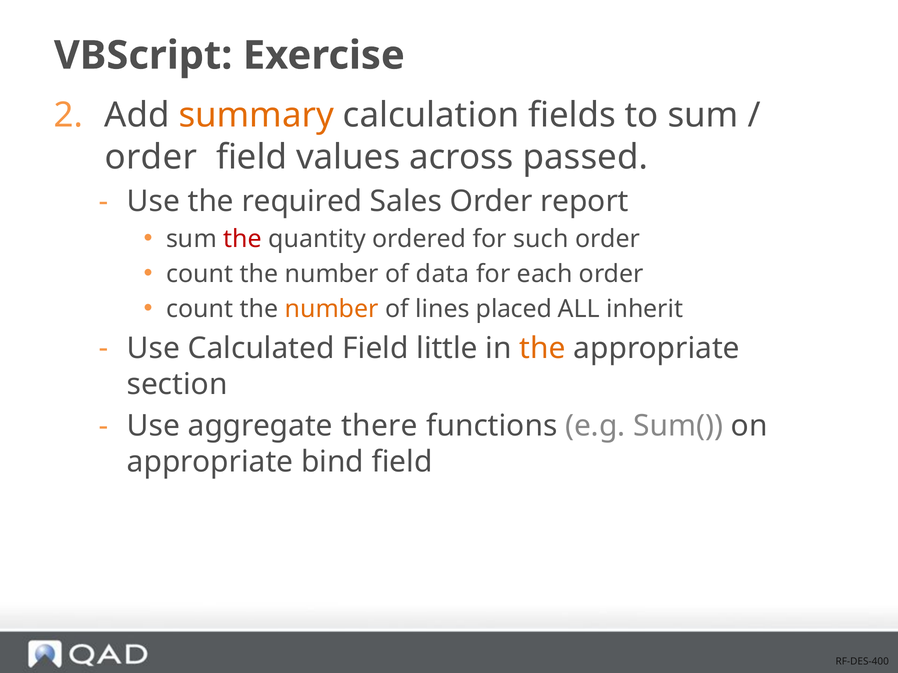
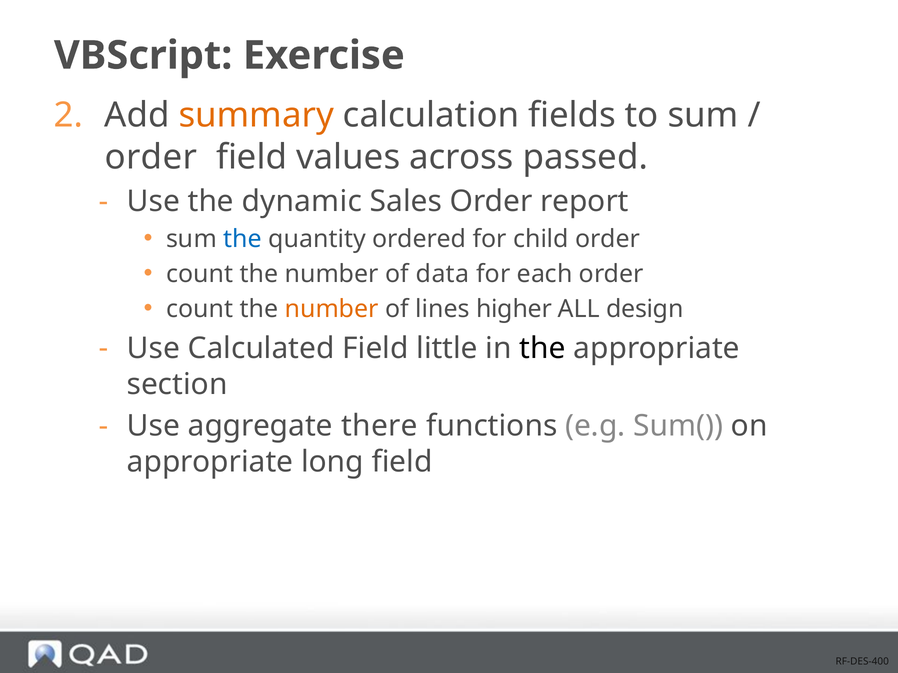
required: required -> dynamic
the at (243, 239) colour: red -> blue
such: such -> child
placed: placed -> higher
inherit: inherit -> design
the at (543, 349) colour: orange -> black
bind: bind -> long
